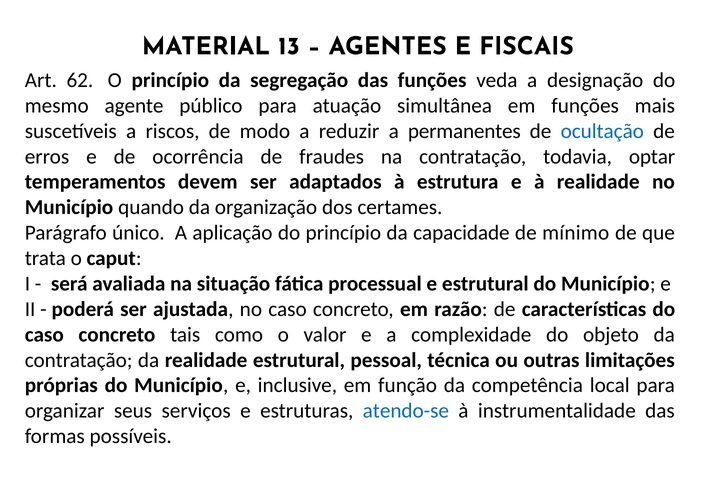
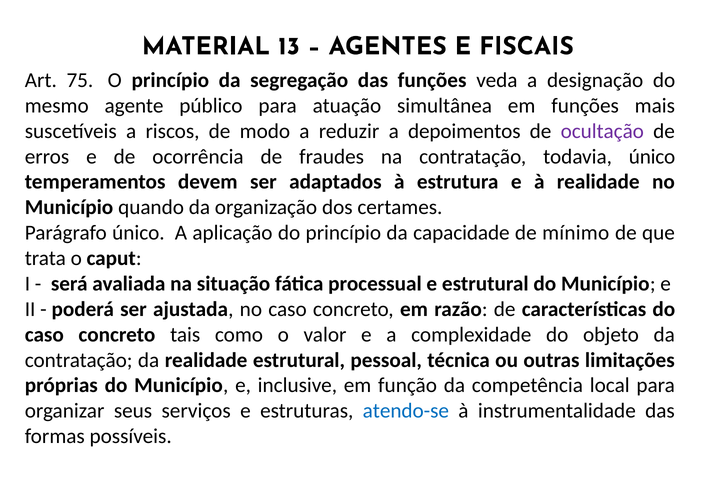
62: 62 -> 75
permanentes: permanentes -> depoimentos
ocultação colour: blue -> purple
todavia optar: optar -> único
